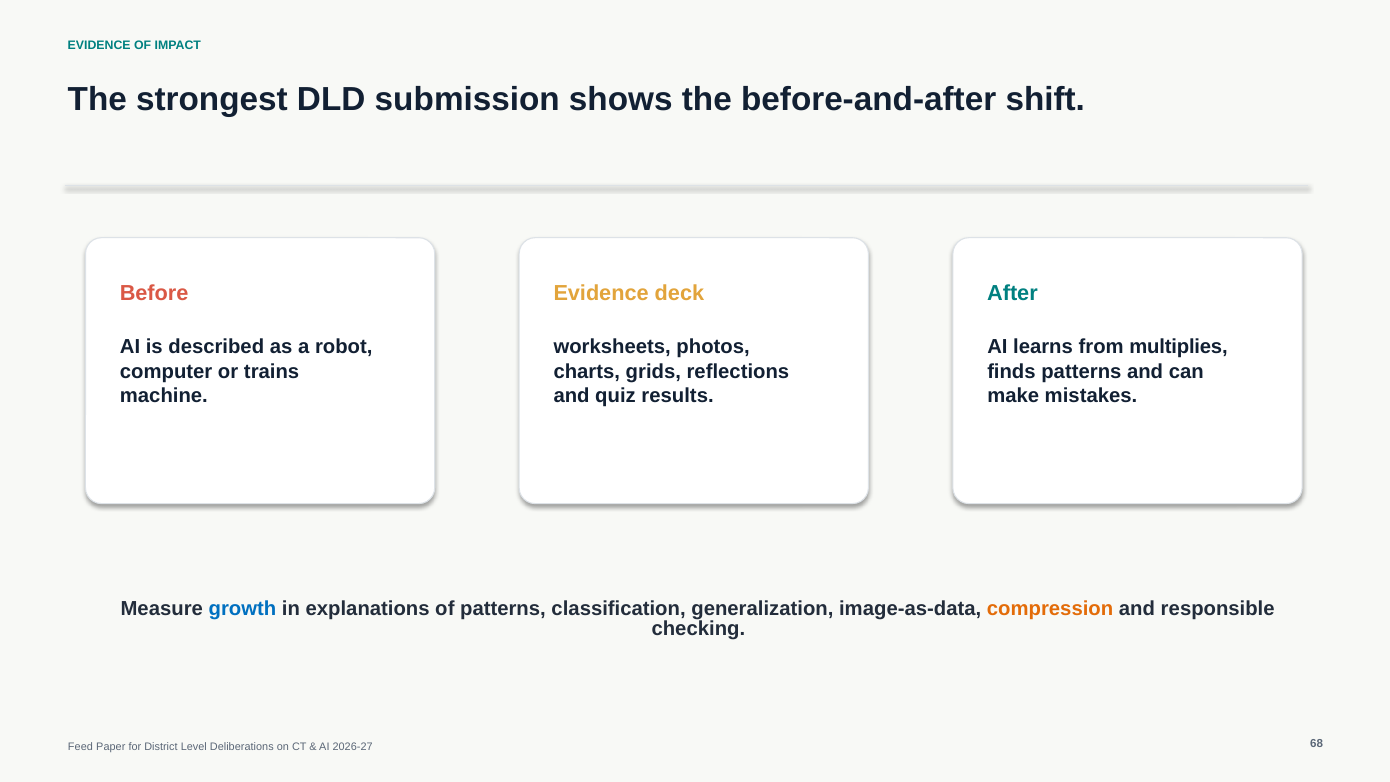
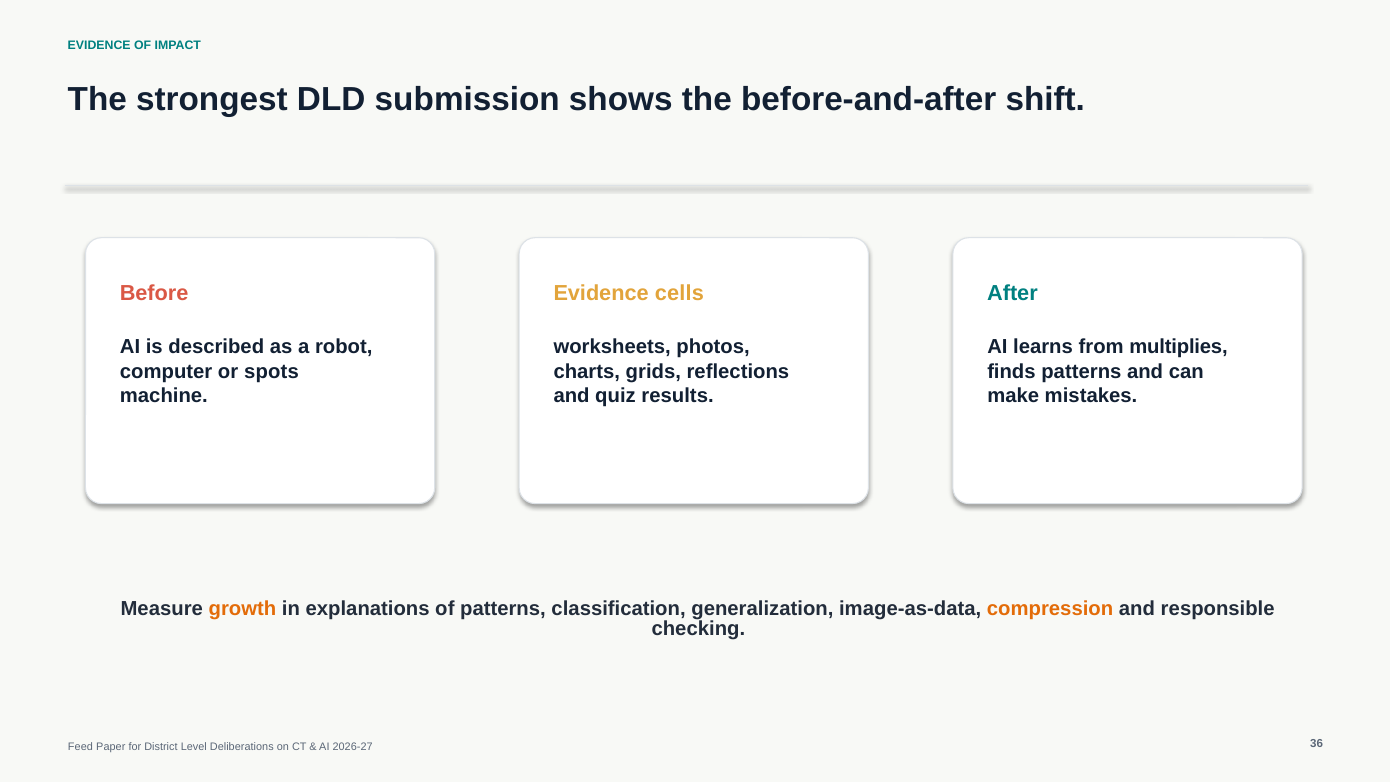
deck: deck -> cells
trains: trains -> spots
growth colour: blue -> orange
68: 68 -> 36
